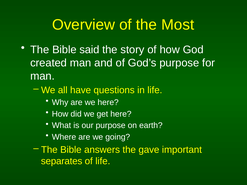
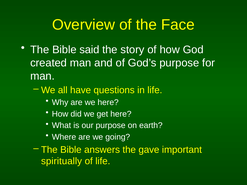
Most: Most -> Face
separates: separates -> spiritually
